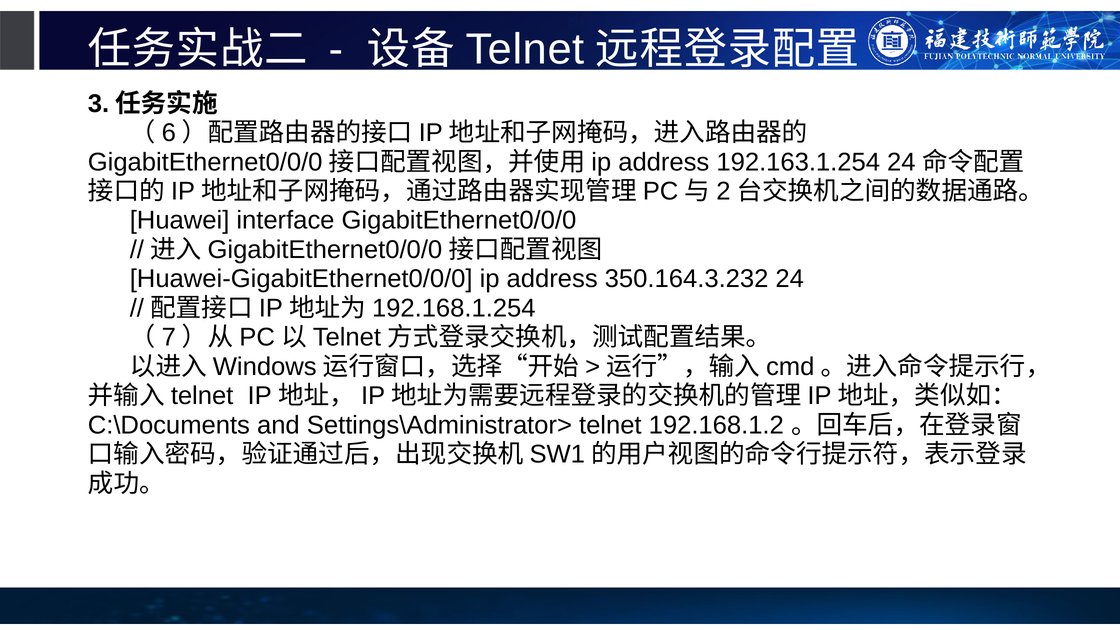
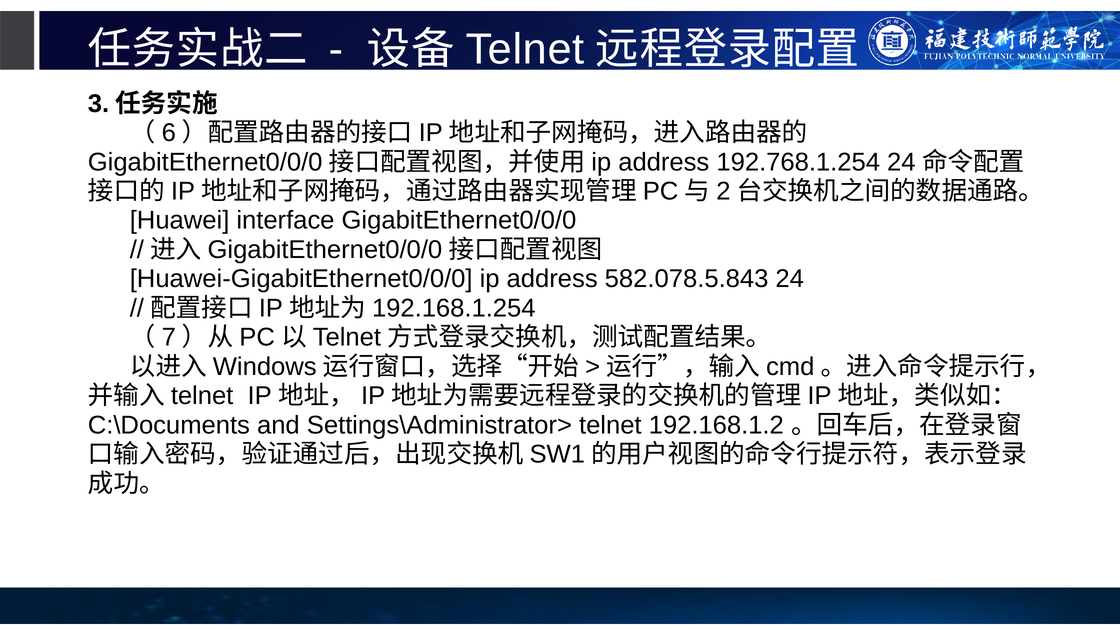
192.163.1.254: 192.163.1.254 -> 192.768.1.254
350.164.3.232: 350.164.3.232 -> 582.078.5.843
